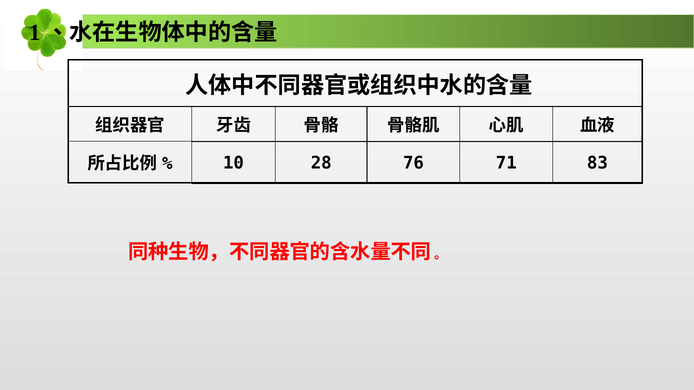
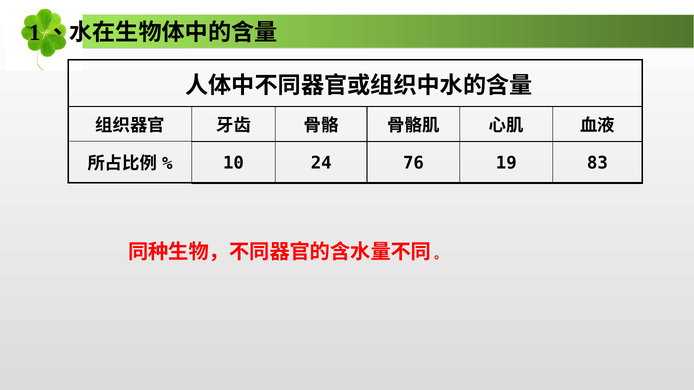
28: 28 -> 24
71: 71 -> 19
